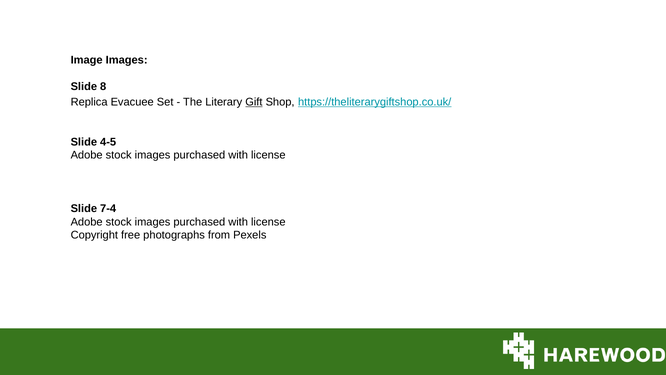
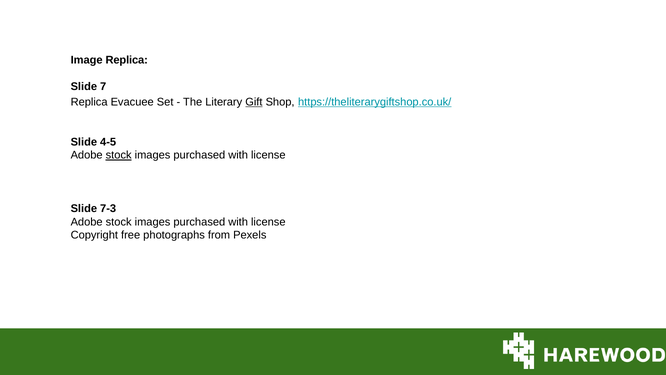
Image Images: Images -> Replica
8: 8 -> 7
stock at (119, 155) underline: none -> present
7-4: 7-4 -> 7-3
